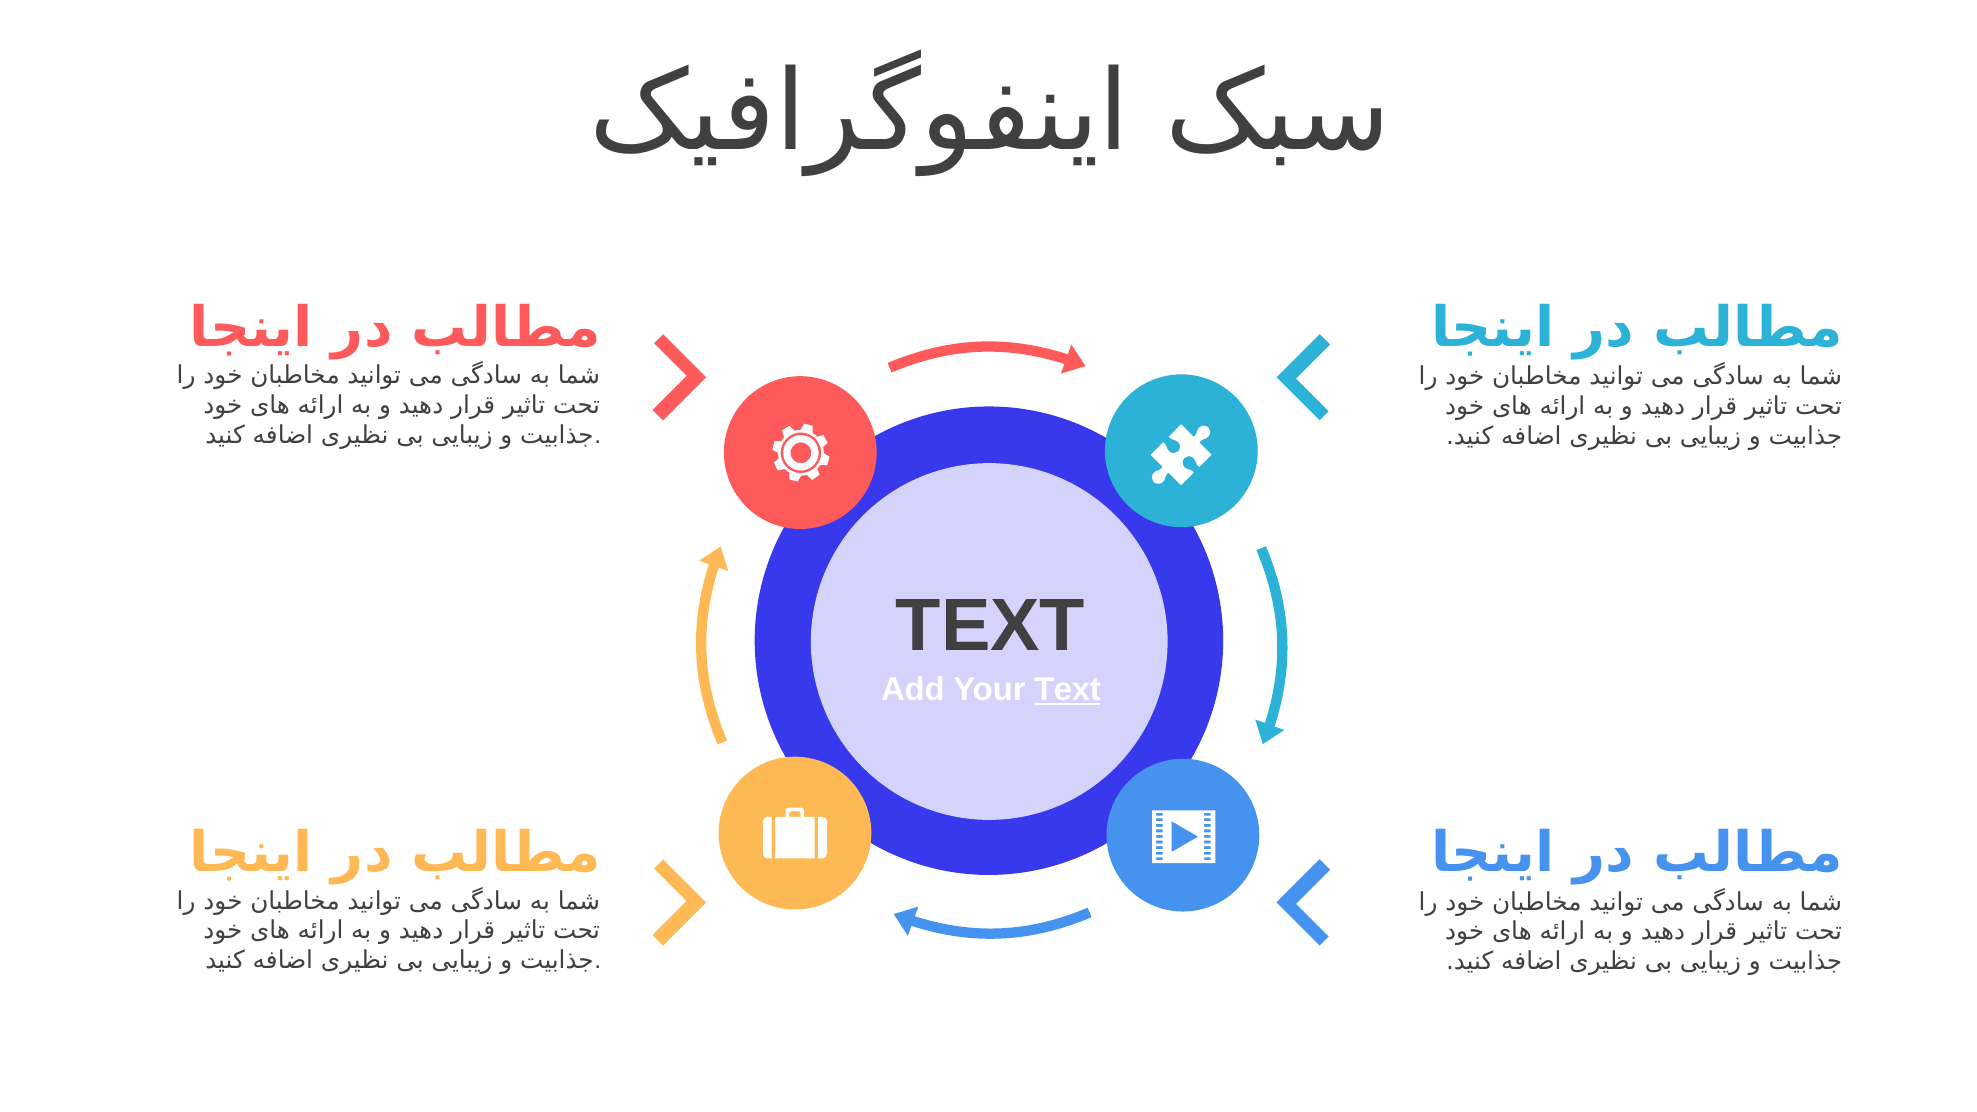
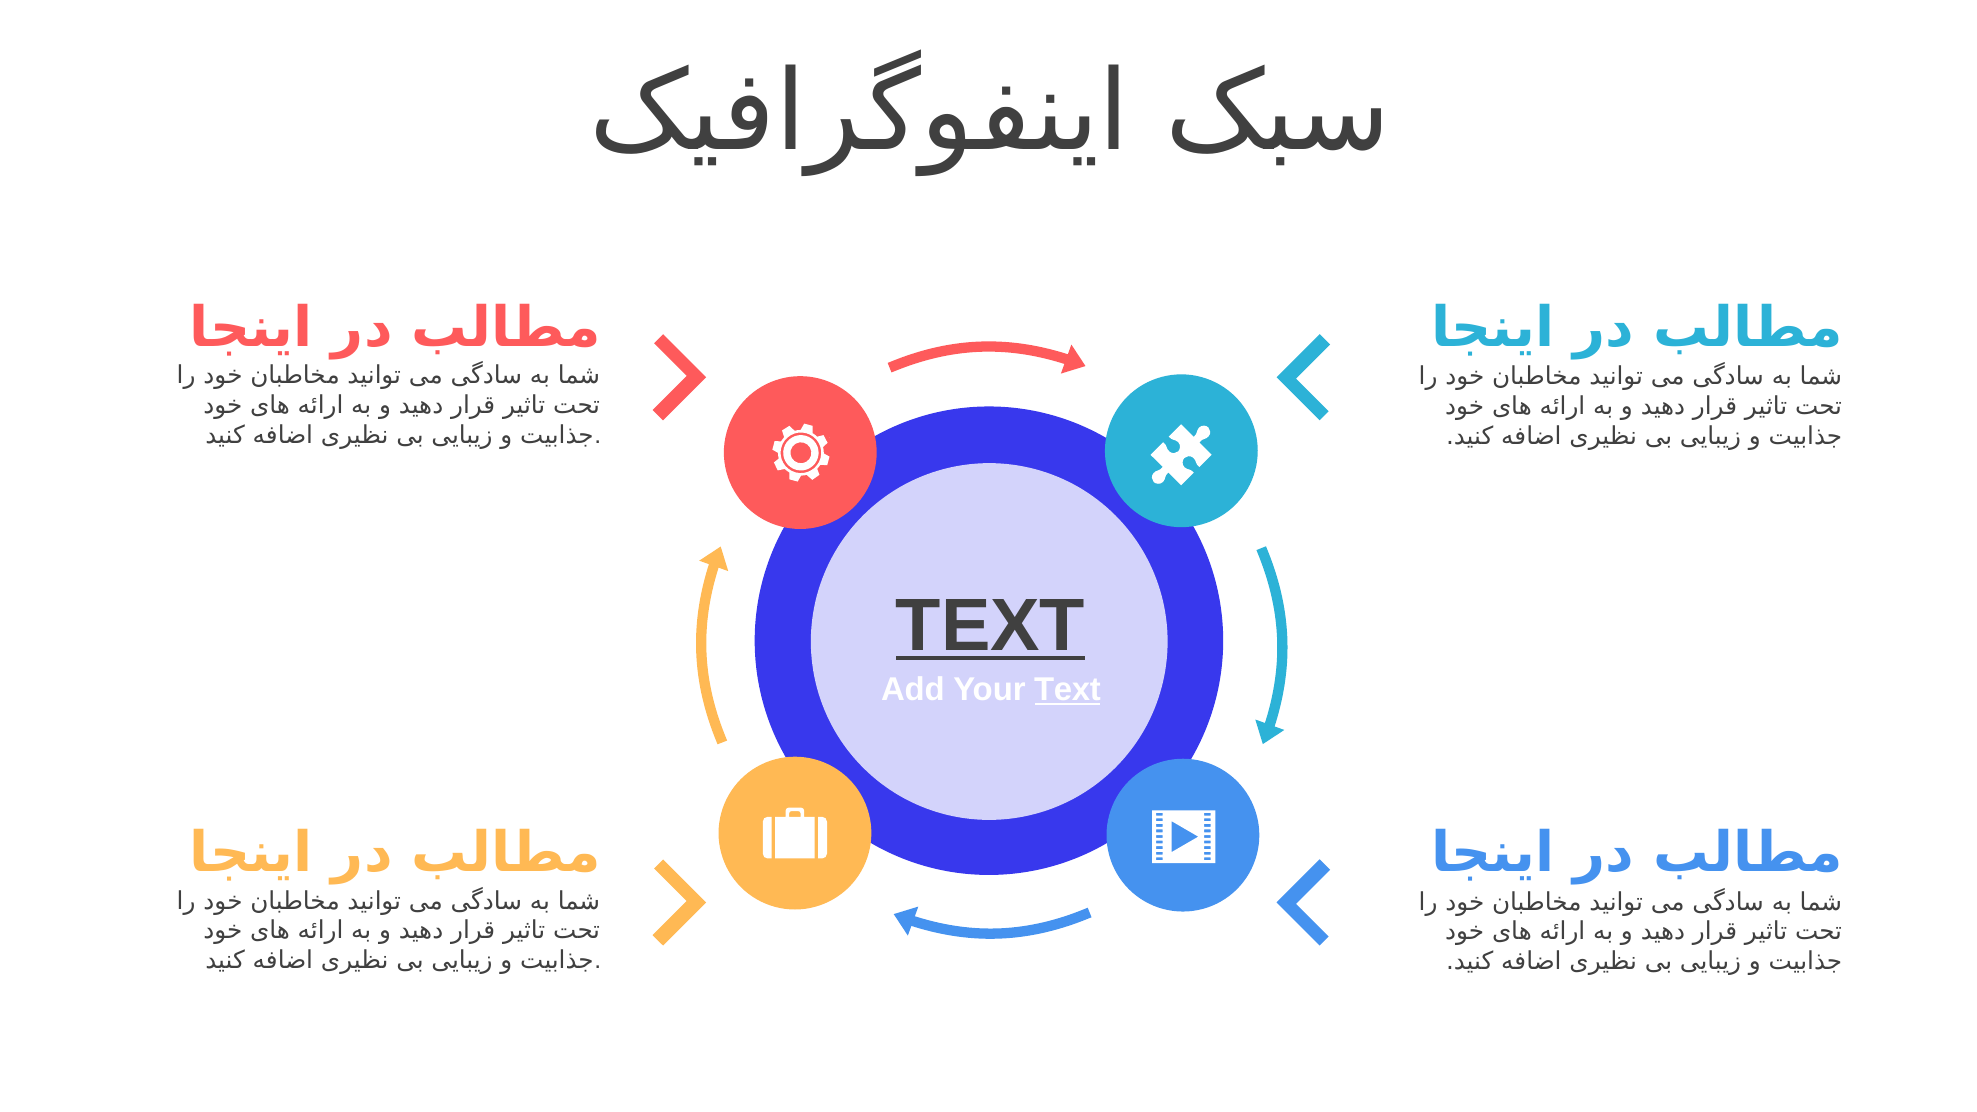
TEXT at (990, 626) underline: none -> present
